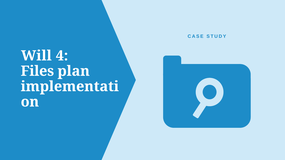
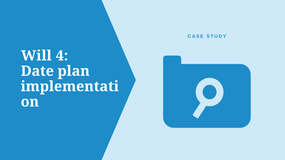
Files: Files -> Date
